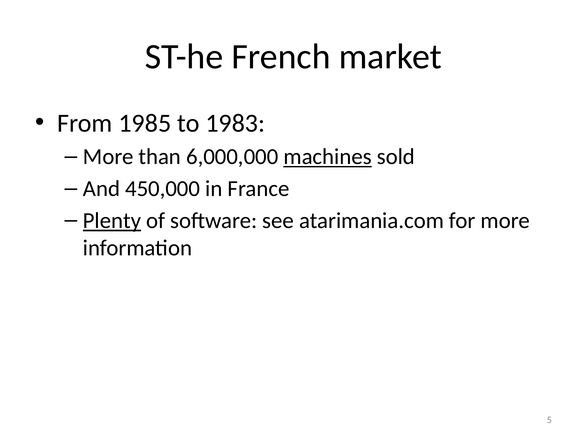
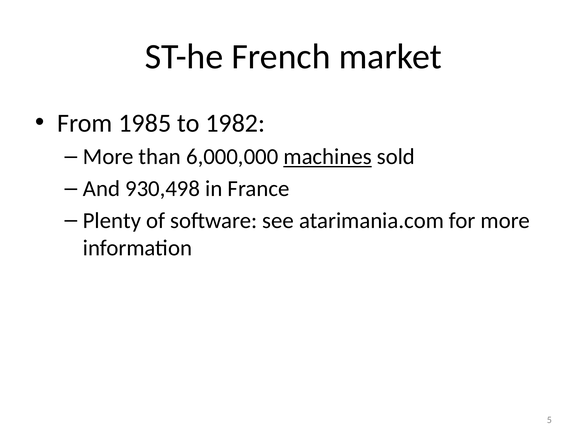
1983: 1983 -> 1982
450,000: 450,000 -> 930,498
Plenty underline: present -> none
